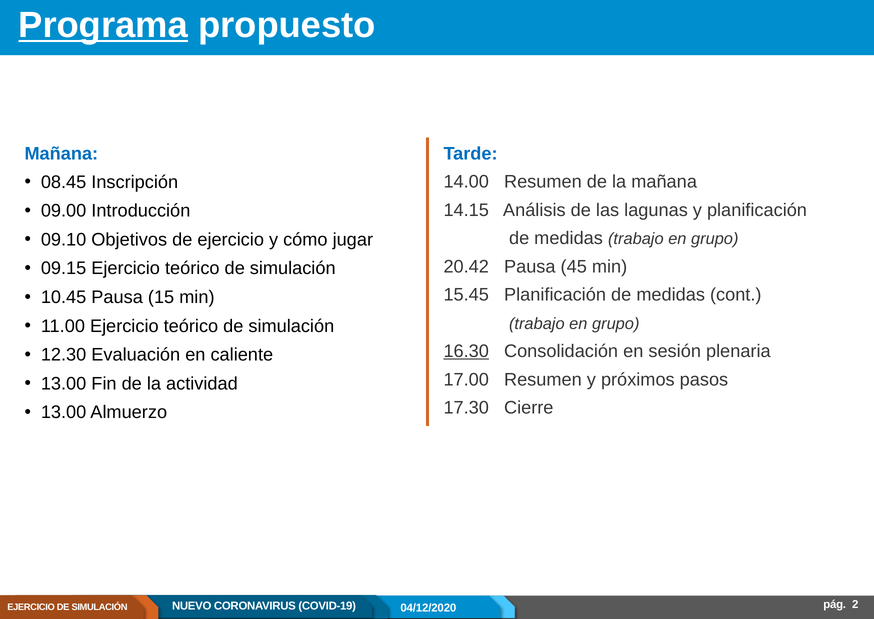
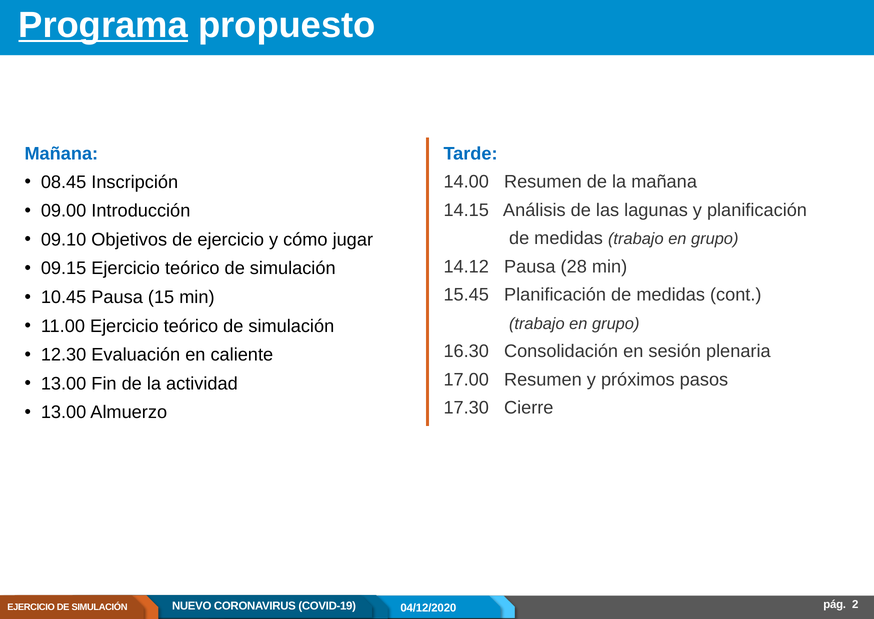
20.42: 20.42 -> 14.12
45: 45 -> 28
16.30 underline: present -> none
